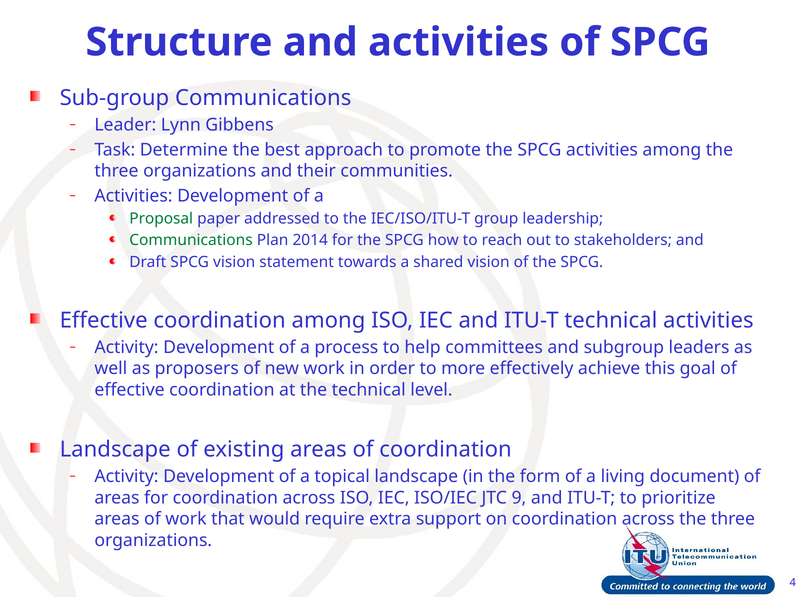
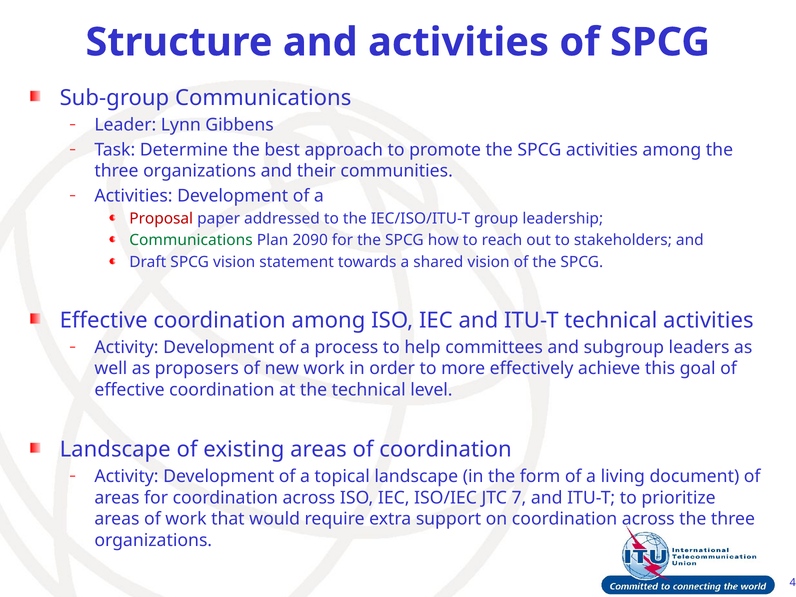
Proposal colour: green -> red
2014: 2014 -> 2090
9: 9 -> 7
